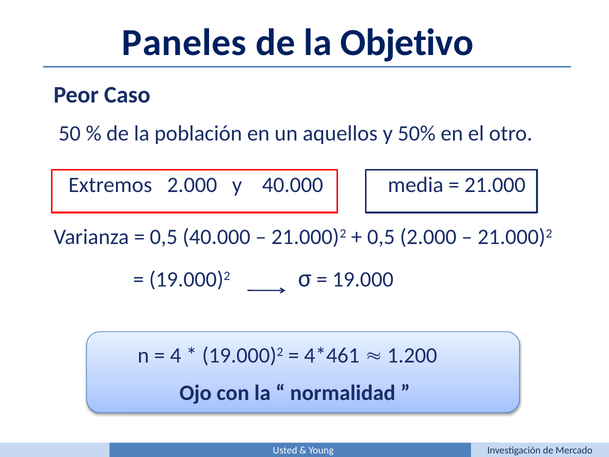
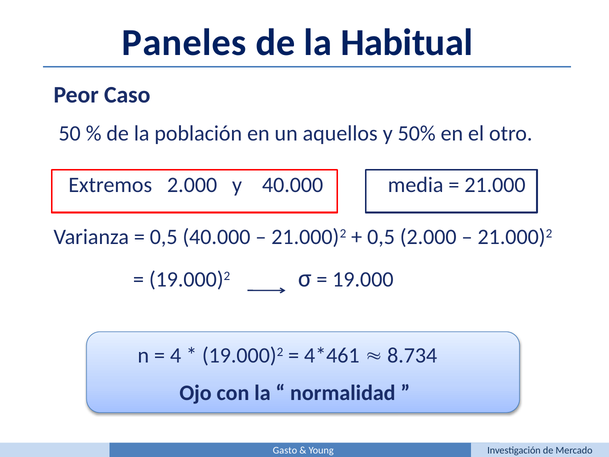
Objetivo: Objetivo -> Habitual
1.200: 1.200 -> 8.734
Usted: Usted -> Gasto
